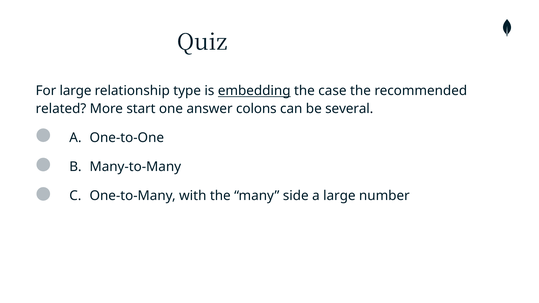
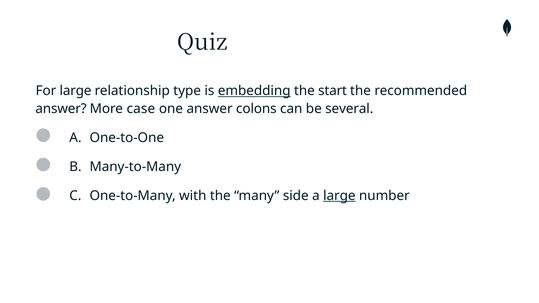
case: case -> start
related at (61, 109): related -> answer
start: start -> case
large at (339, 196) underline: none -> present
